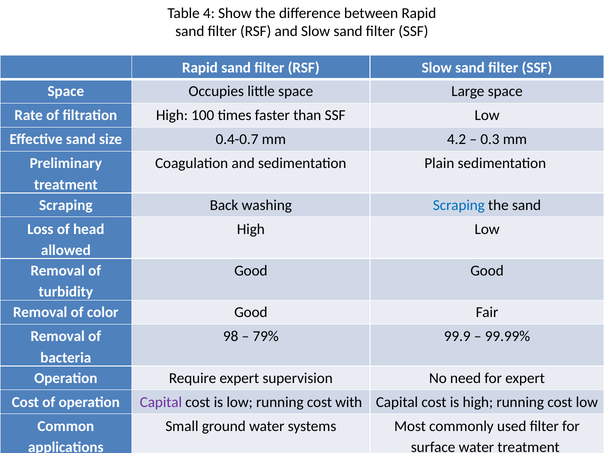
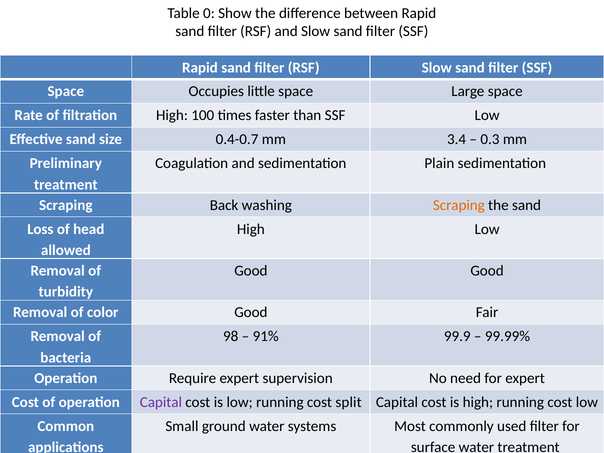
4: 4 -> 0
4.2: 4.2 -> 3.4
Scraping at (459, 205) colour: blue -> orange
79%: 79% -> 91%
with: with -> split
